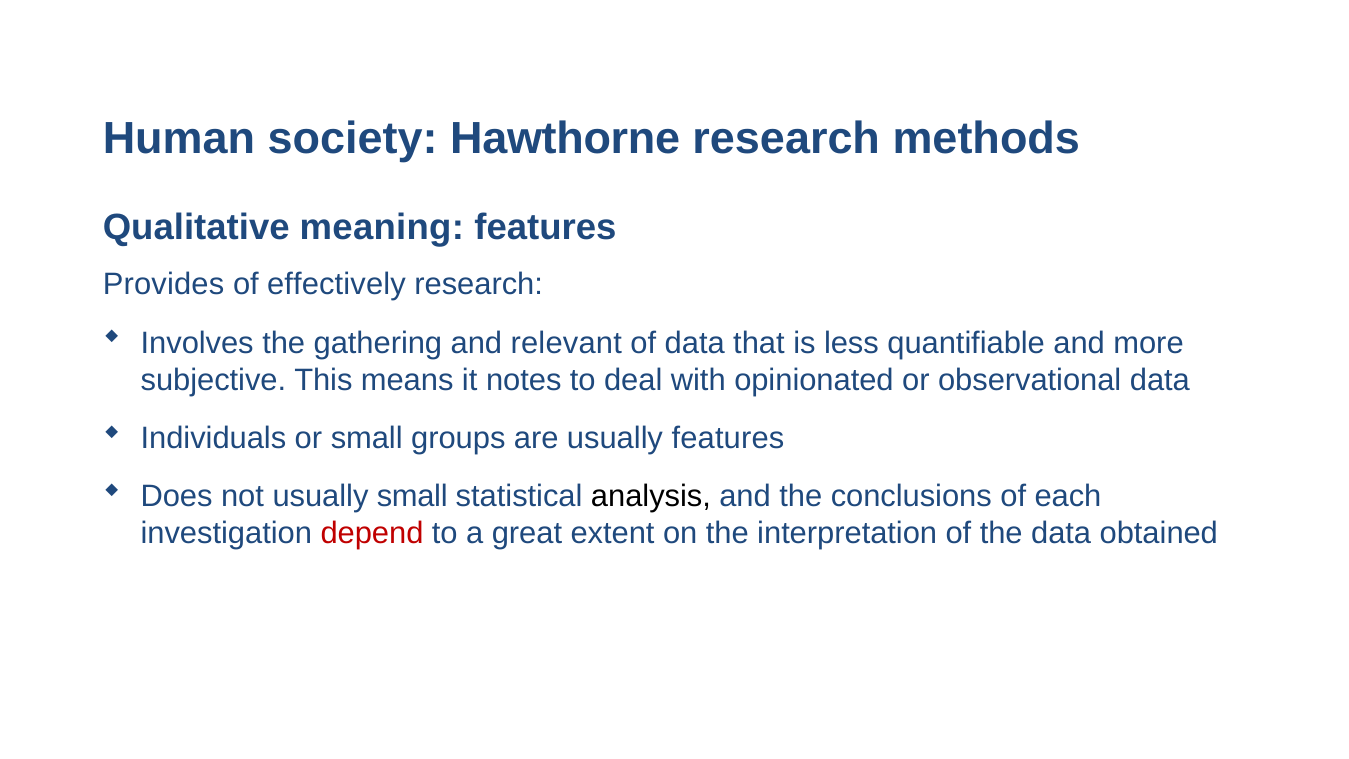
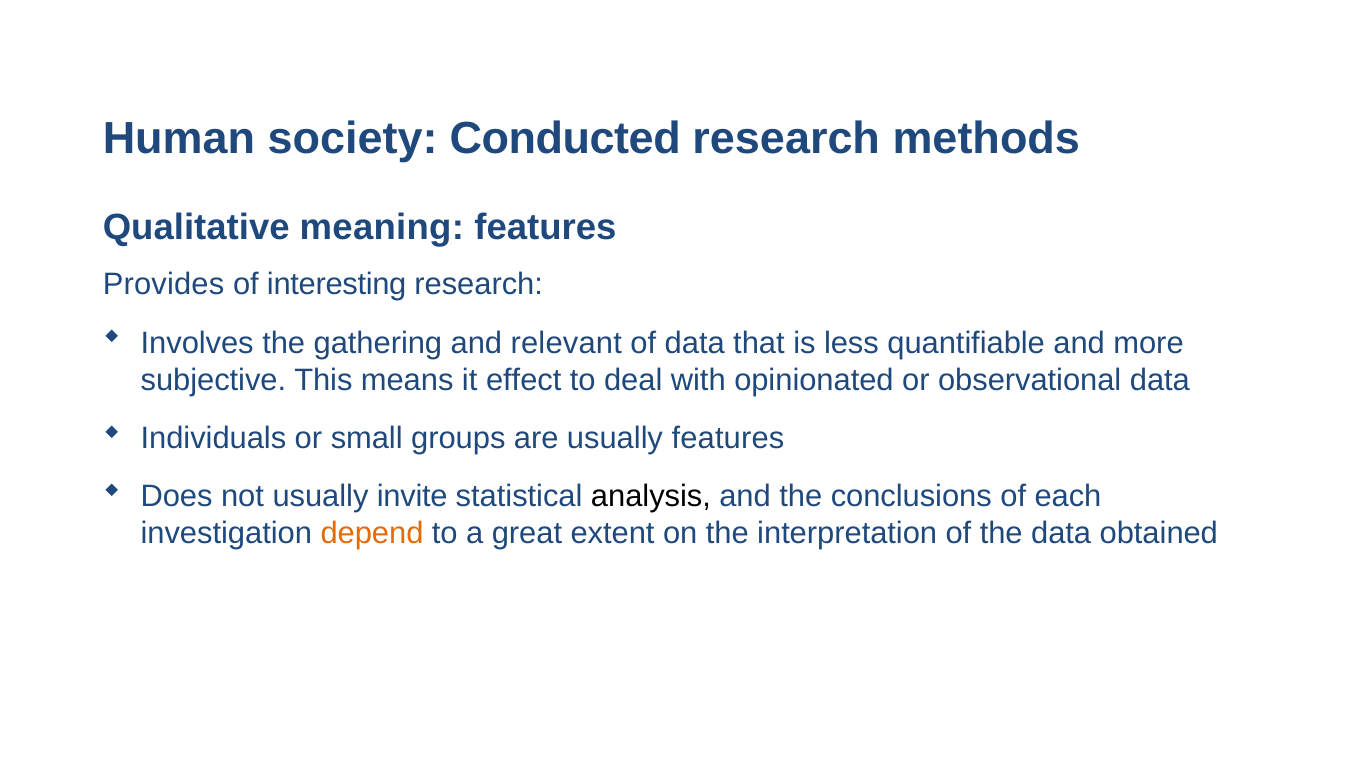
Hawthorne: Hawthorne -> Conducted
effectively: effectively -> interesting
notes: notes -> effect
usually small: small -> invite
depend colour: red -> orange
